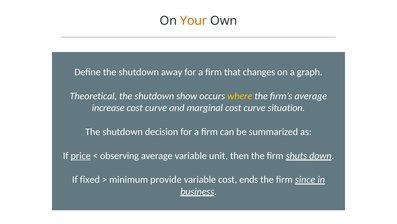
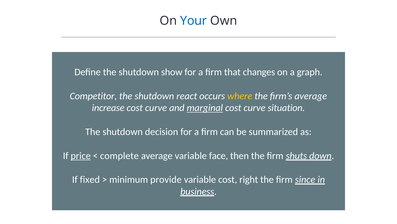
Your colour: orange -> blue
away: away -> show
Theoretical: Theoretical -> Competitor
show: show -> react
marginal underline: none -> present
observing: observing -> complete
unit: unit -> face
ends: ends -> right
